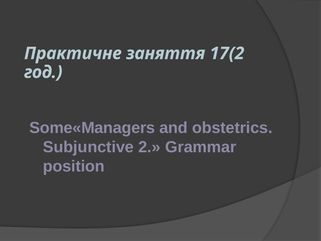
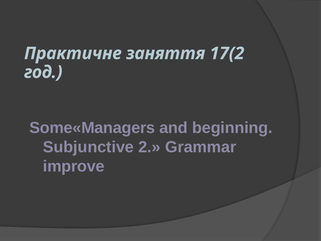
obstetrics: obstetrics -> beginning
position: position -> improve
